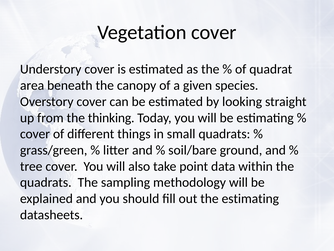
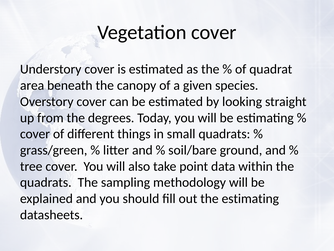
thinking: thinking -> degrees
